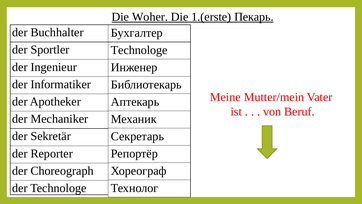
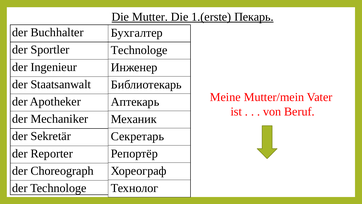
Woher: Woher -> Mutter
Informatiker: Informatiker -> Staatsanwalt
